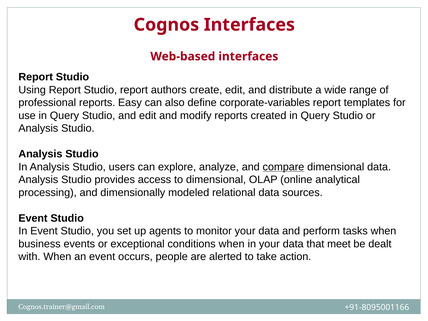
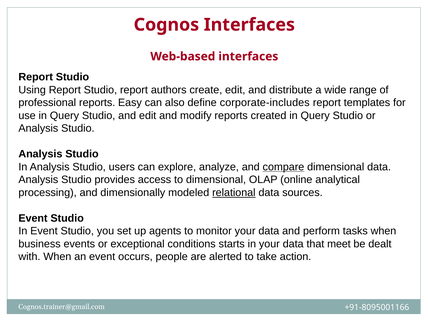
corporate-variables: corporate-variables -> corporate-includes
relational underline: none -> present
conditions when: when -> starts
